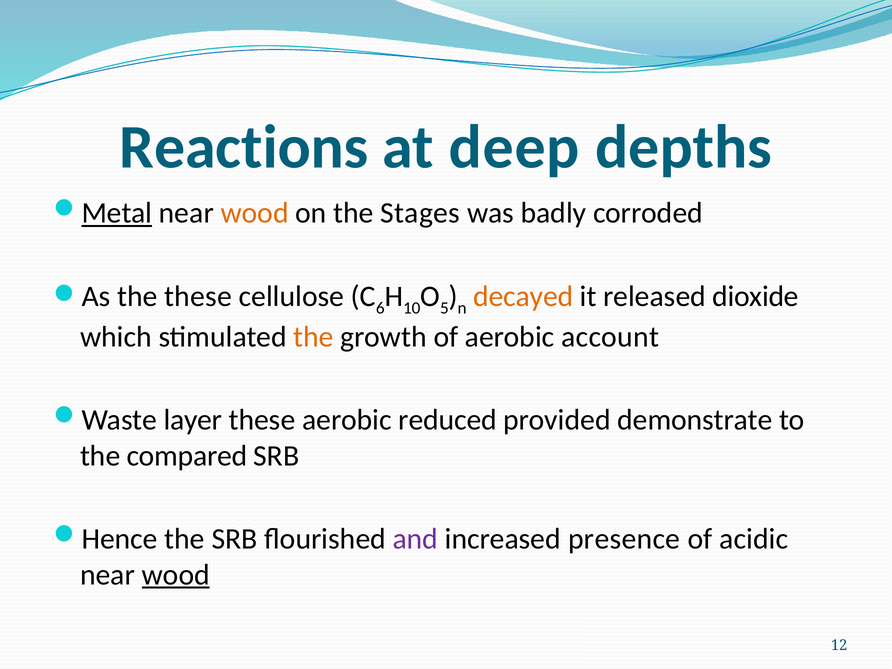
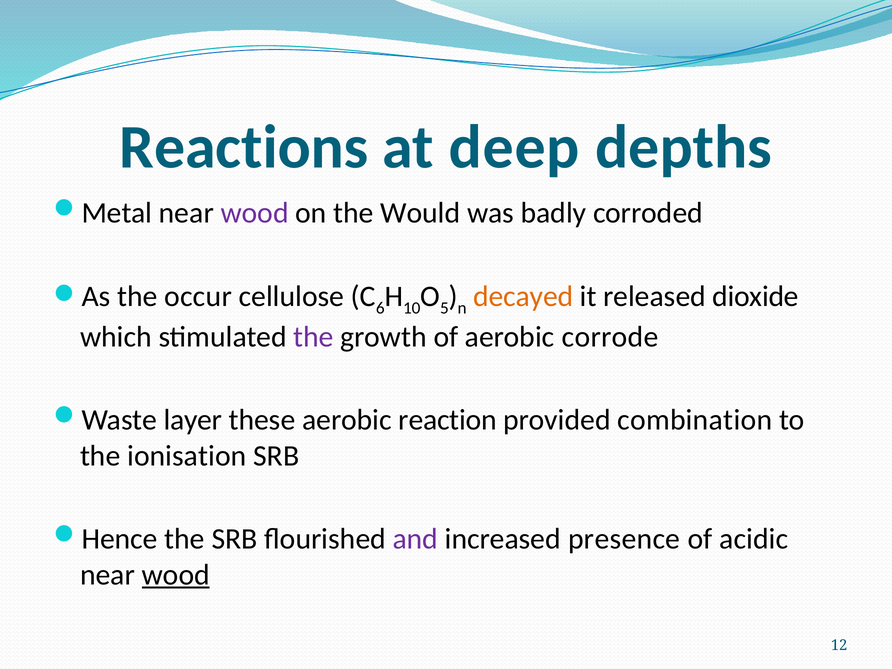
Metal underline: present -> none
wood at (255, 213) colour: orange -> purple
Stages: Stages -> Would
the these: these -> occur
the at (314, 337) colour: orange -> purple
account: account -> corrode
reduced: reduced -> reaction
demonstrate: demonstrate -> combination
compared: compared -> ionisation
